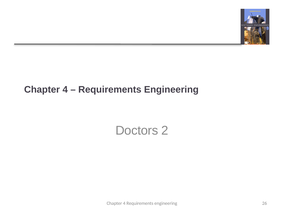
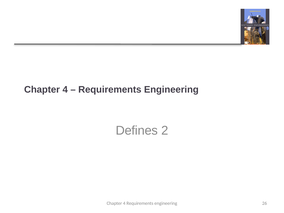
Doctors: Doctors -> Defines
